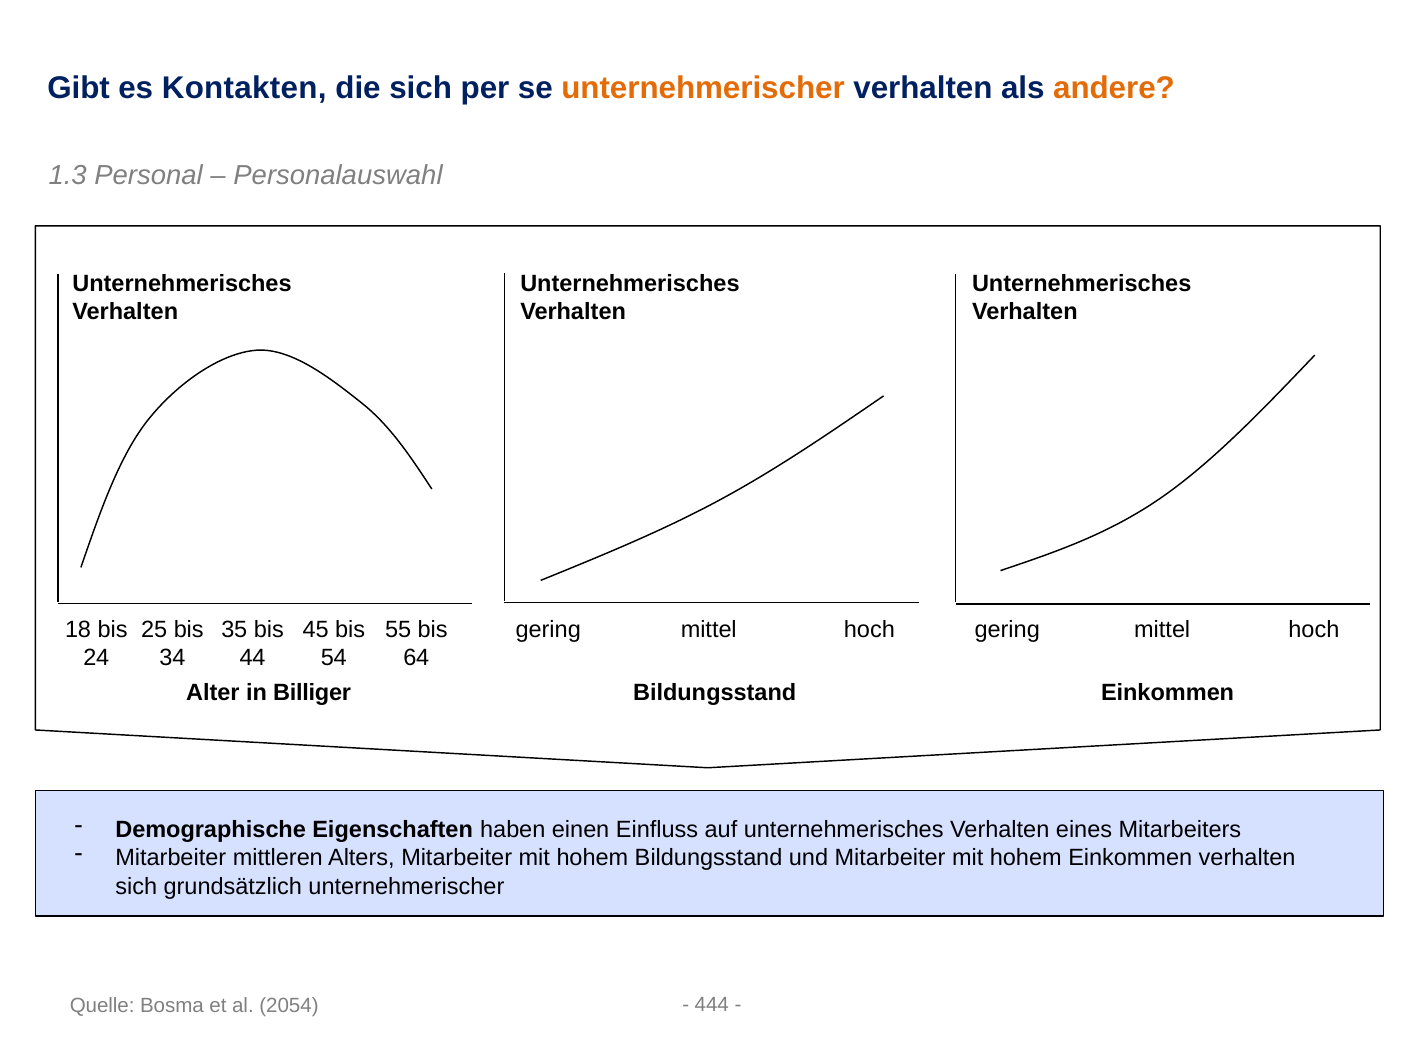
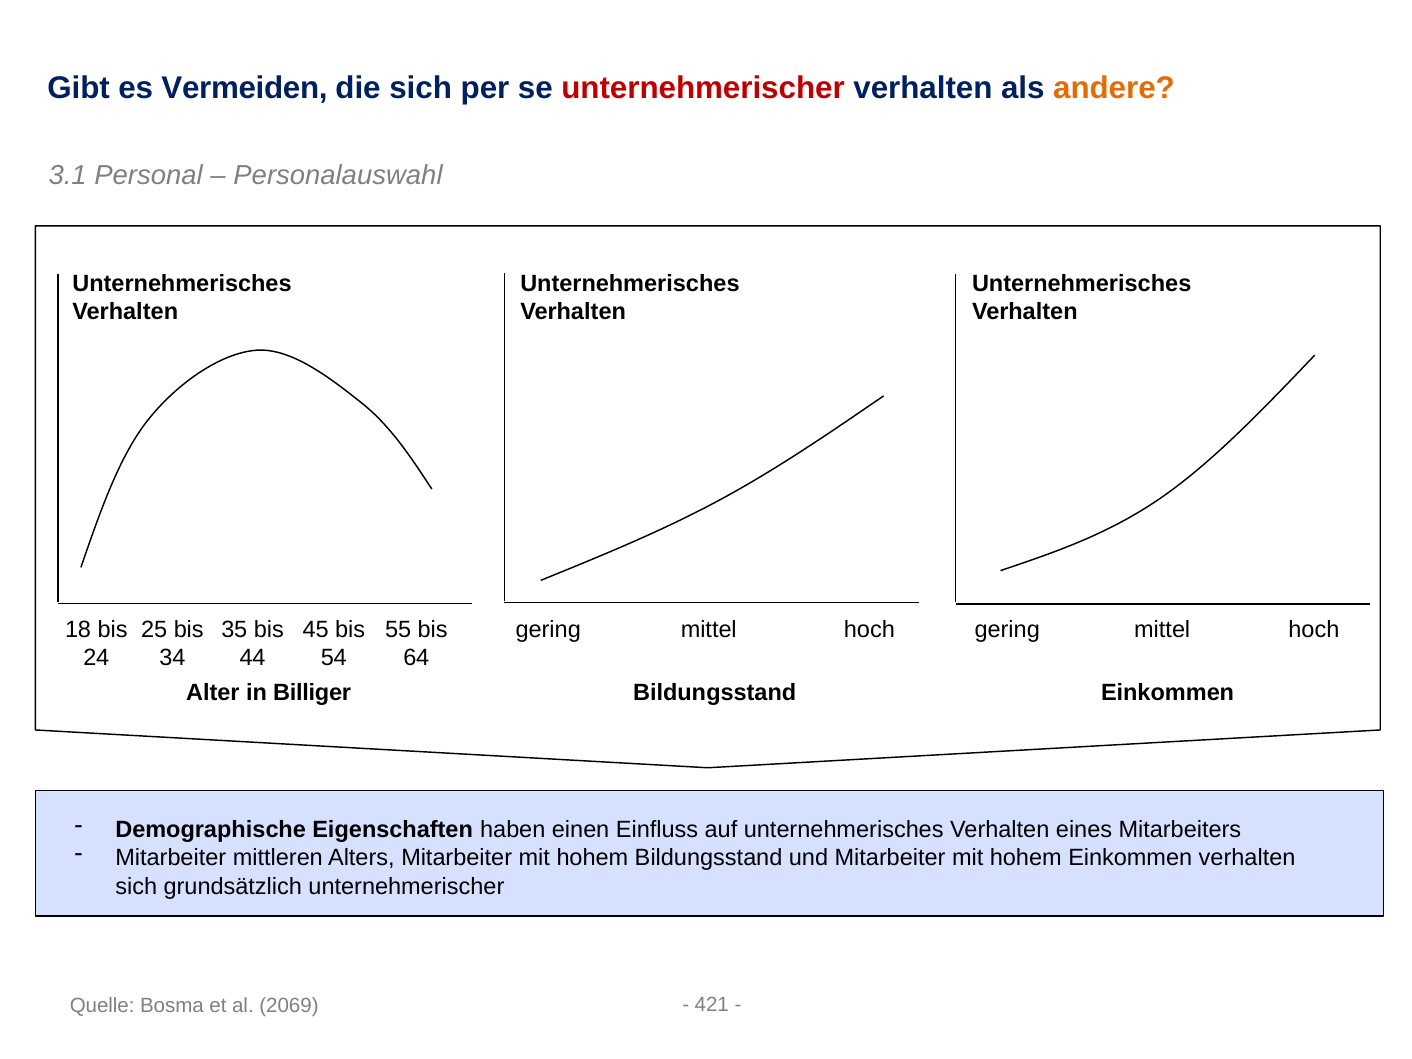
Kontakten: Kontakten -> Vermeiden
unternehmerischer at (703, 88) colour: orange -> red
1.3: 1.3 -> 3.1
444: 444 -> 421
2054: 2054 -> 2069
